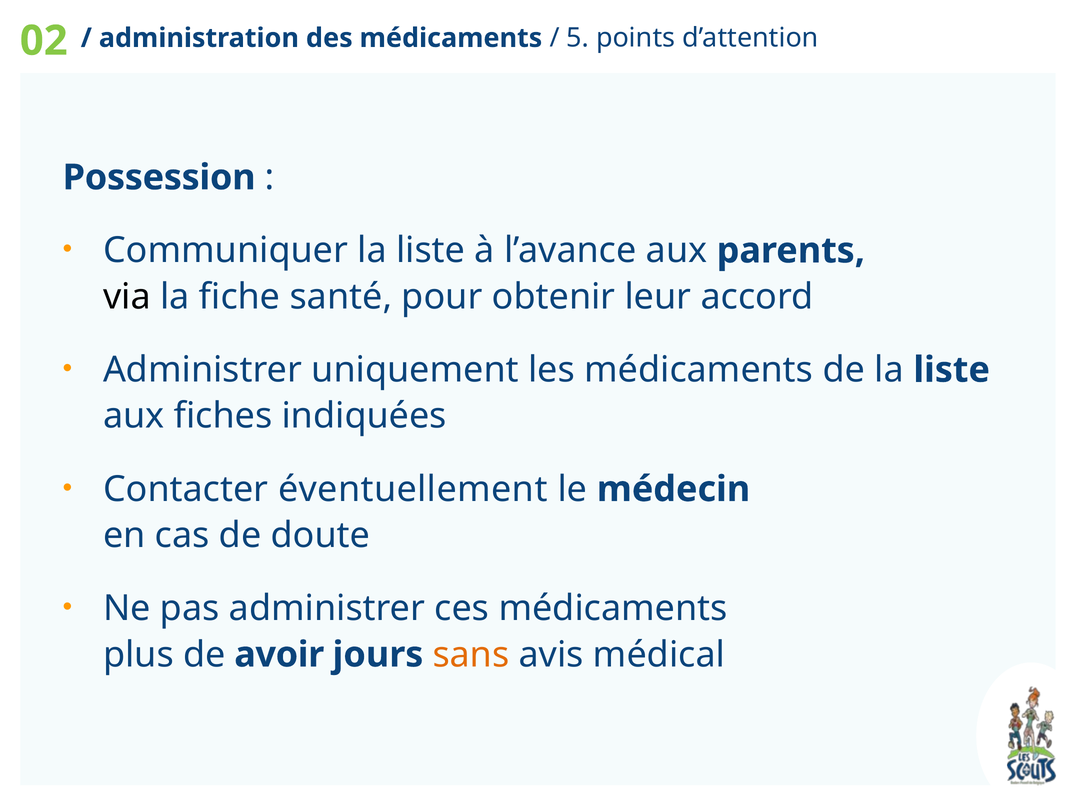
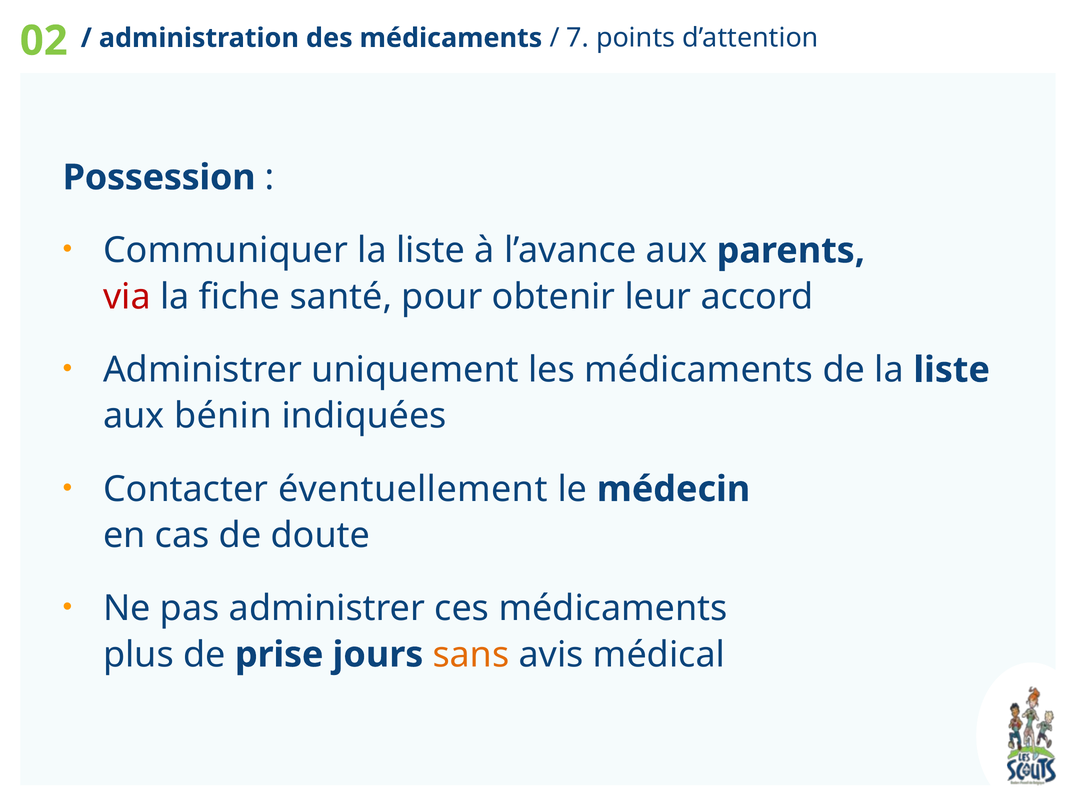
5: 5 -> 7
via colour: black -> red
fiches: fiches -> bénin
avoir: avoir -> prise
